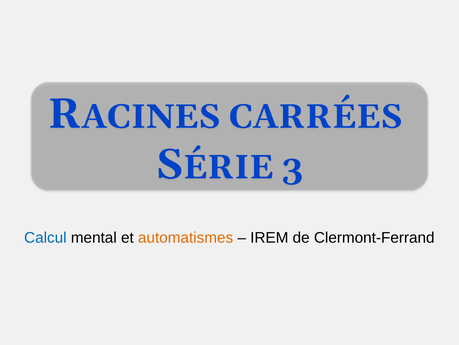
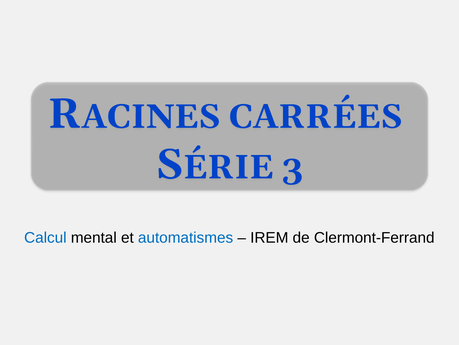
automatismes colour: orange -> blue
